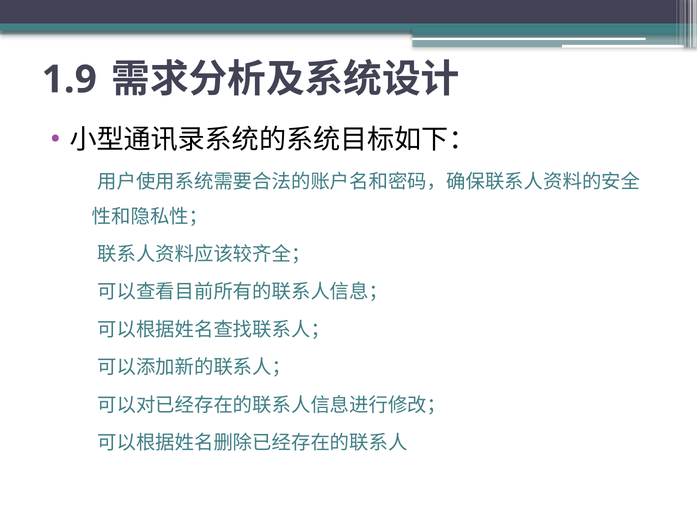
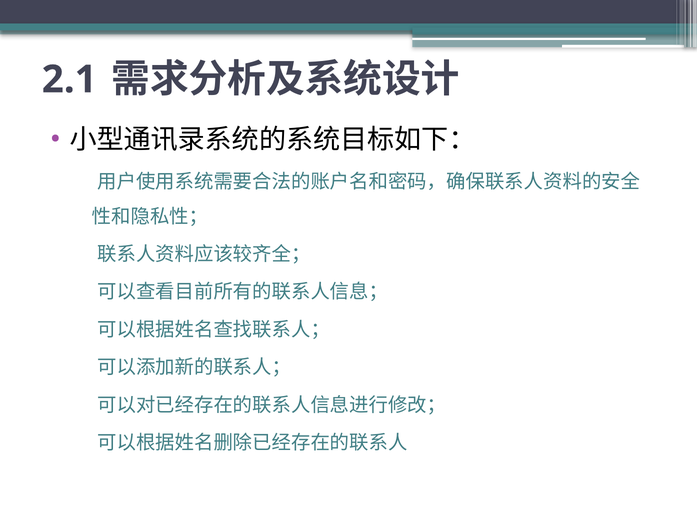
1.9: 1.9 -> 2.1
